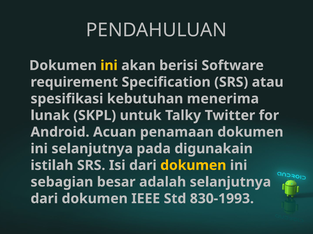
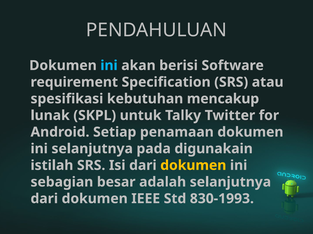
ini at (109, 66) colour: yellow -> light blue
menerima: menerima -> mencakup
Acuan: Acuan -> Setiap
